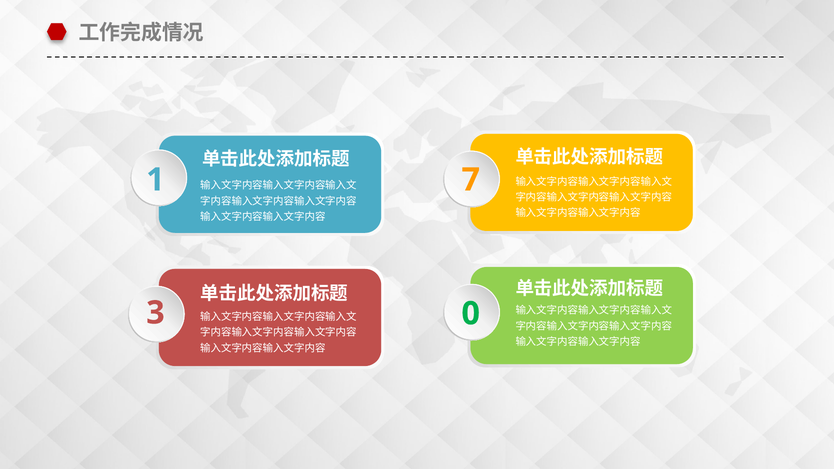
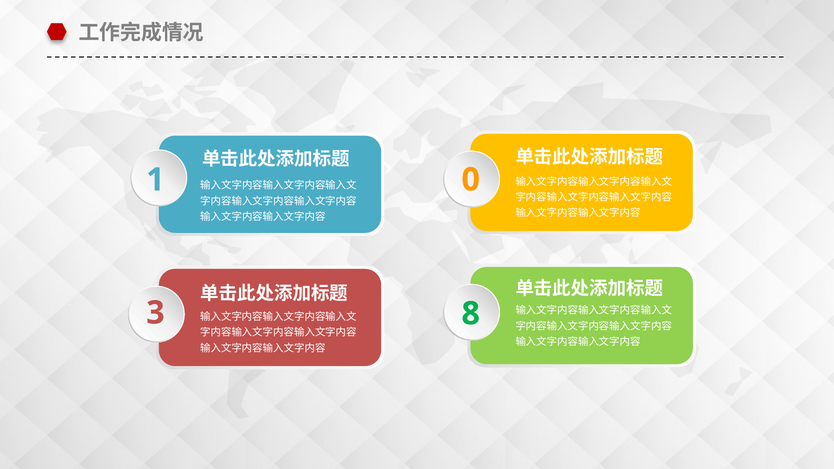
7: 7 -> 0
0: 0 -> 8
